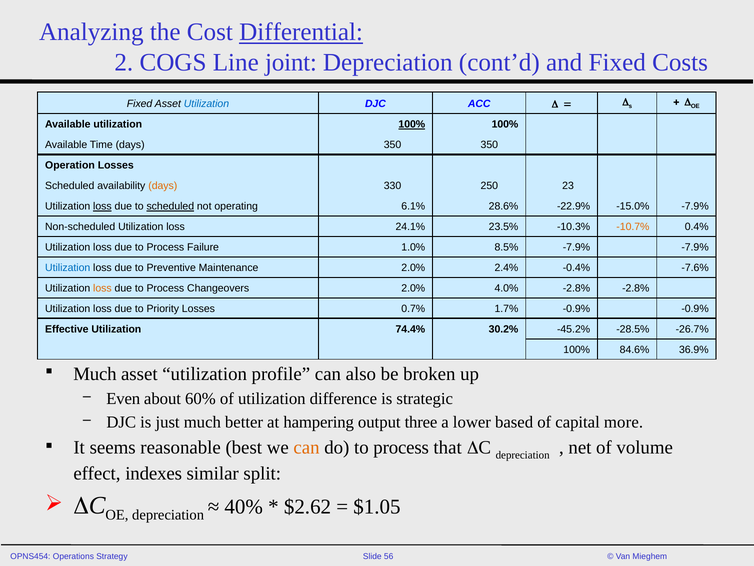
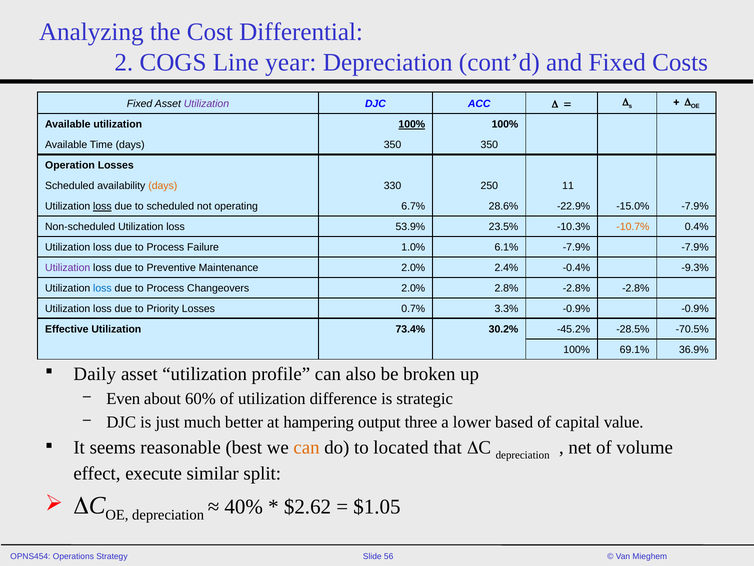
Differential underline: present -> none
joint: joint -> year
Utilization at (206, 104) colour: blue -> purple
23: 23 -> 11
scheduled at (170, 206) underline: present -> none
6.1%: 6.1% -> 6.7%
24.1%: 24.1% -> 53.9%
8.5%: 8.5% -> 6.1%
Utilization at (68, 268) colour: blue -> purple
-7.6%: -7.6% -> -9.3%
loss at (102, 288) colour: orange -> blue
4.0%: 4.0% -> 2.8%
1.7%: 1.7% -> 3.3%
74.4%: 74.4% -> 73.4%
-26.7%: -26.7% -> -70.5%
84.6%: 84.6% -> 69.1%
Much at (95, 374): Much -> Daily
more: more -> value
do to process: process -> located
indexes: indexes -> execute
